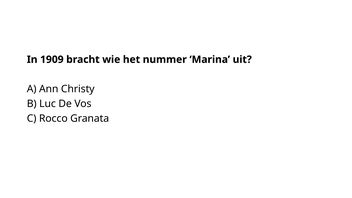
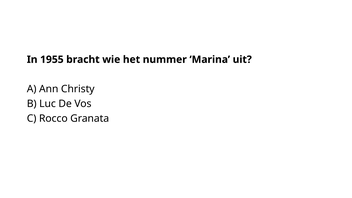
1909: 1909 -> 1955
